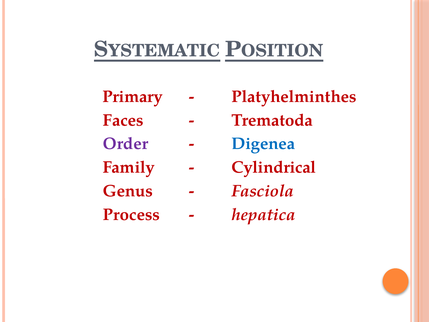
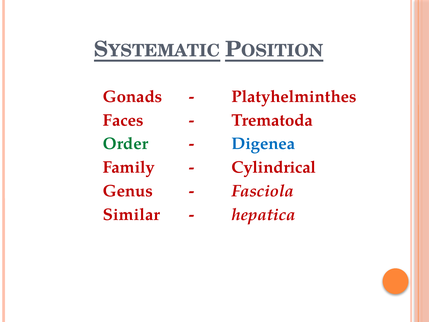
Primary: Primary -> Gonads
Order colour: purple -> green
Process: Process -> Similar
